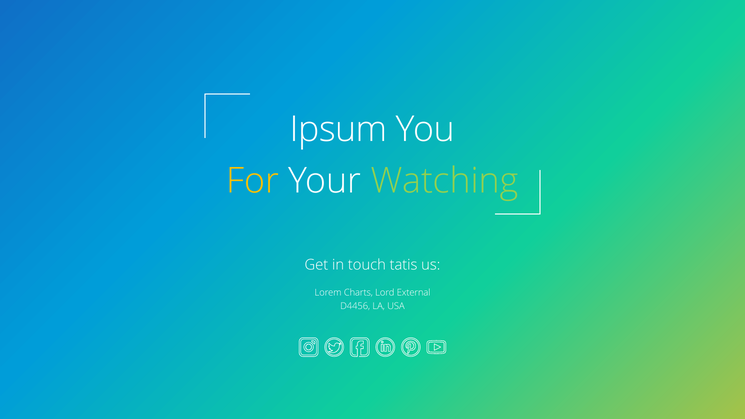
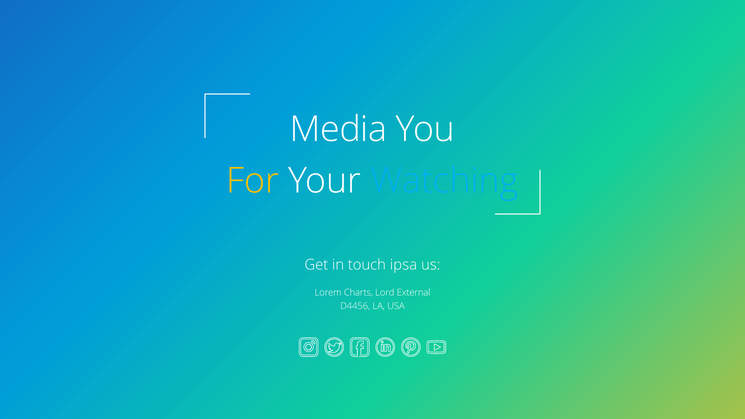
Ipsum: Ipsum -> Media
Watching colour: light green -> light blue
tatis: tatis -> ipsa
